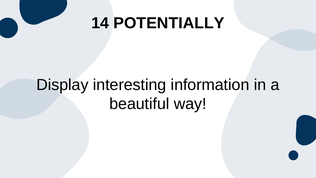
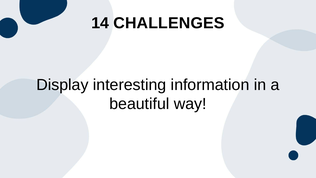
POTENTIALLY: POTENTIALLY -> CHALLENGES
